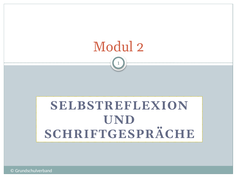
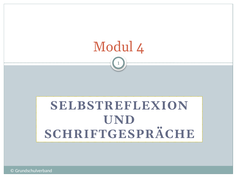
2: 2 -> 4
